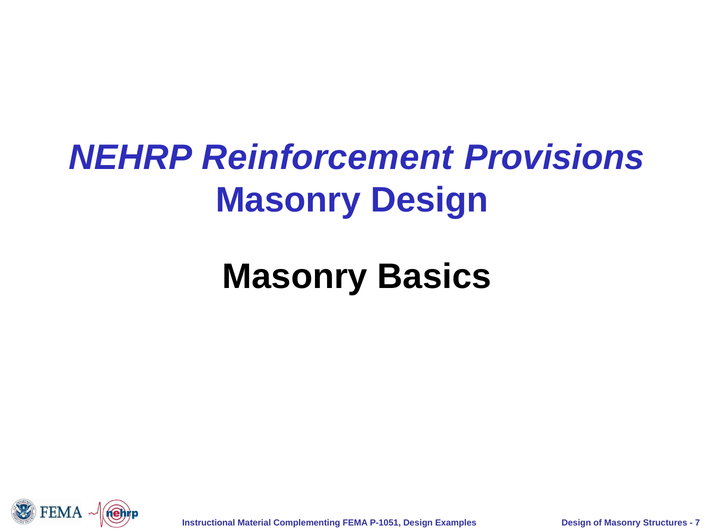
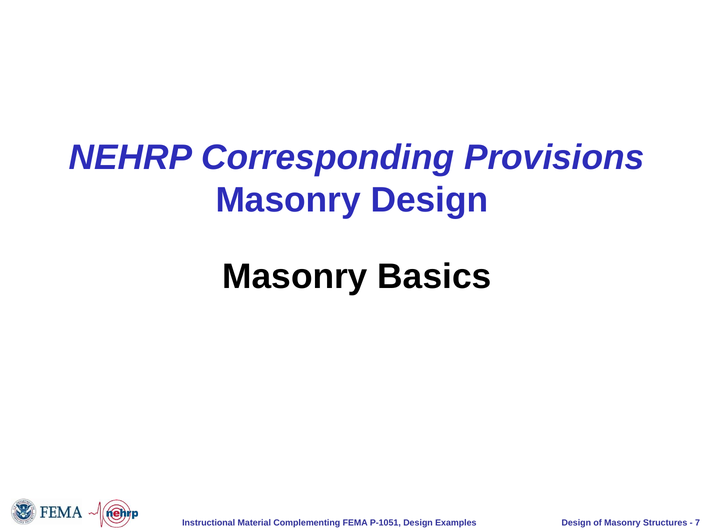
Reinforcement: Reinforcement -> Corresponding
